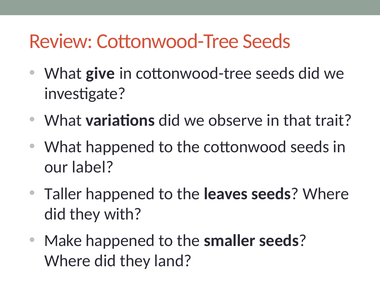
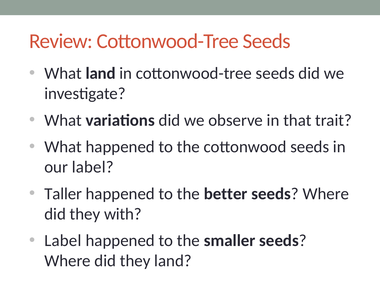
What give: give -> land
leaves: leaves -> better
Make at (63, 241): Make -> Label
